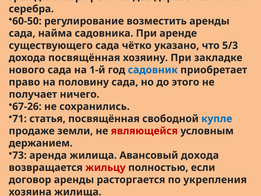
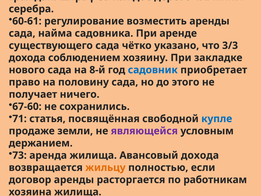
60-50: 60-50 -> 60-61
5/3: 5/3 -> 3/3
дохода посвящённая: посвящённая -> соблюдением
1-й: 1-й -> 8-й
67-26: 67-26 -> 67-60
являющейся colour: red -> purple
жильцу colour: red -> orange
укрепления: укрепления -> работникам
